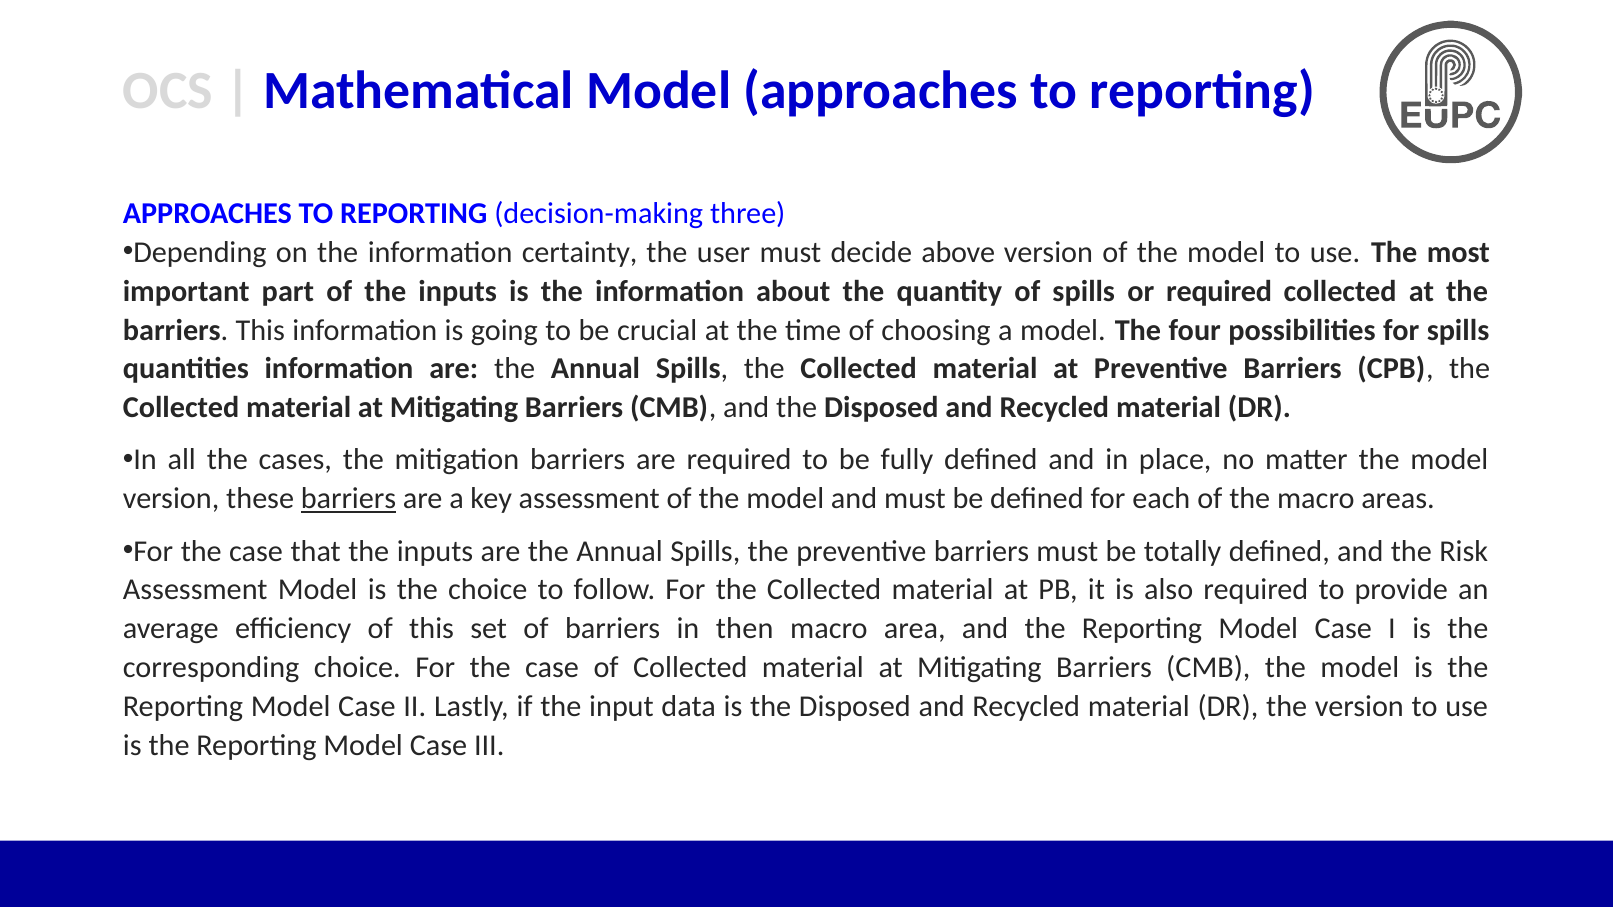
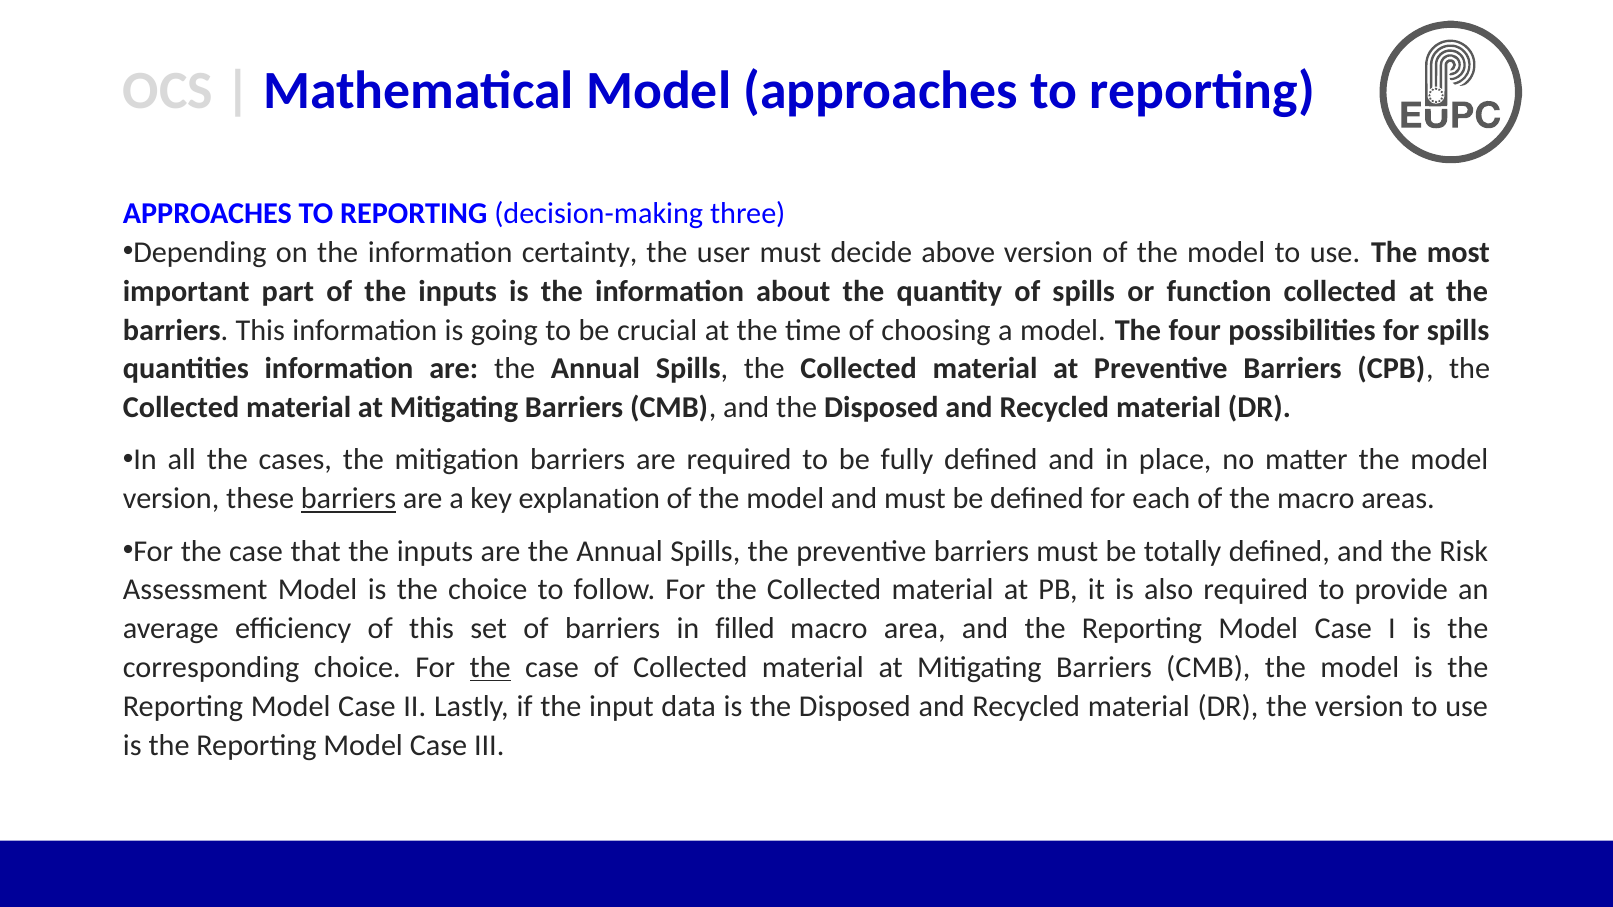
or required: required -> function
key assessment: assessment -> explanation
then: then -> filled
the at (490, 668) underline: none -> present
